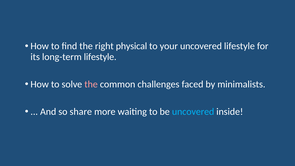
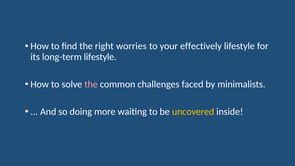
physical: physical -> worries
your uncovered: uncovered -> effectively
share: share -> doing
uncovered at (193, 112) colour: light blue -> yellow
